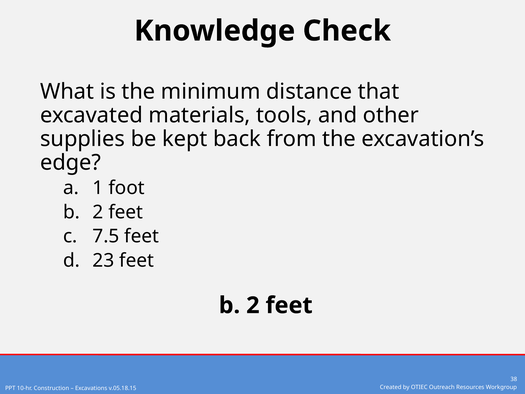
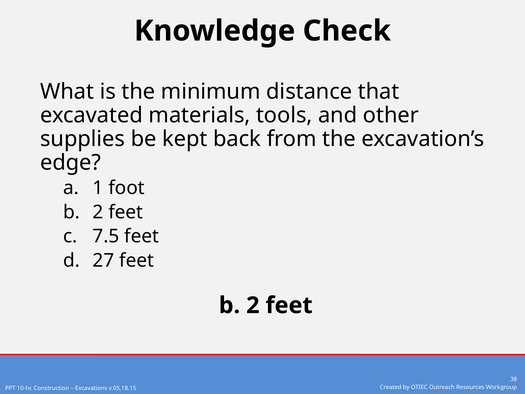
23: 23 -> 27
